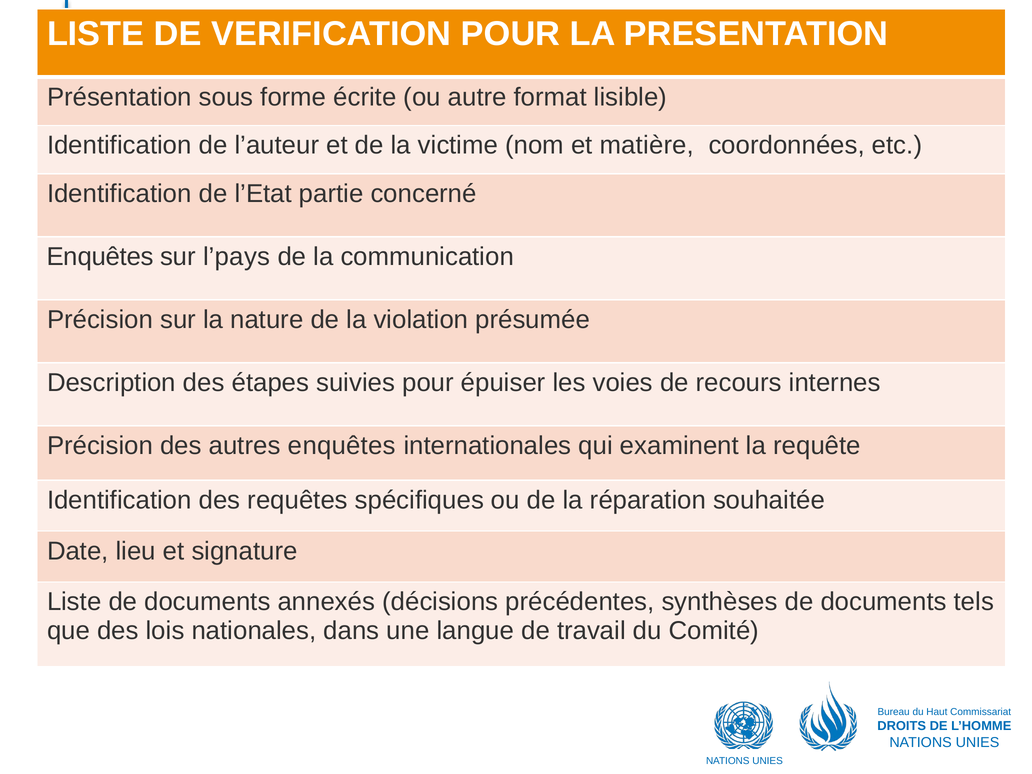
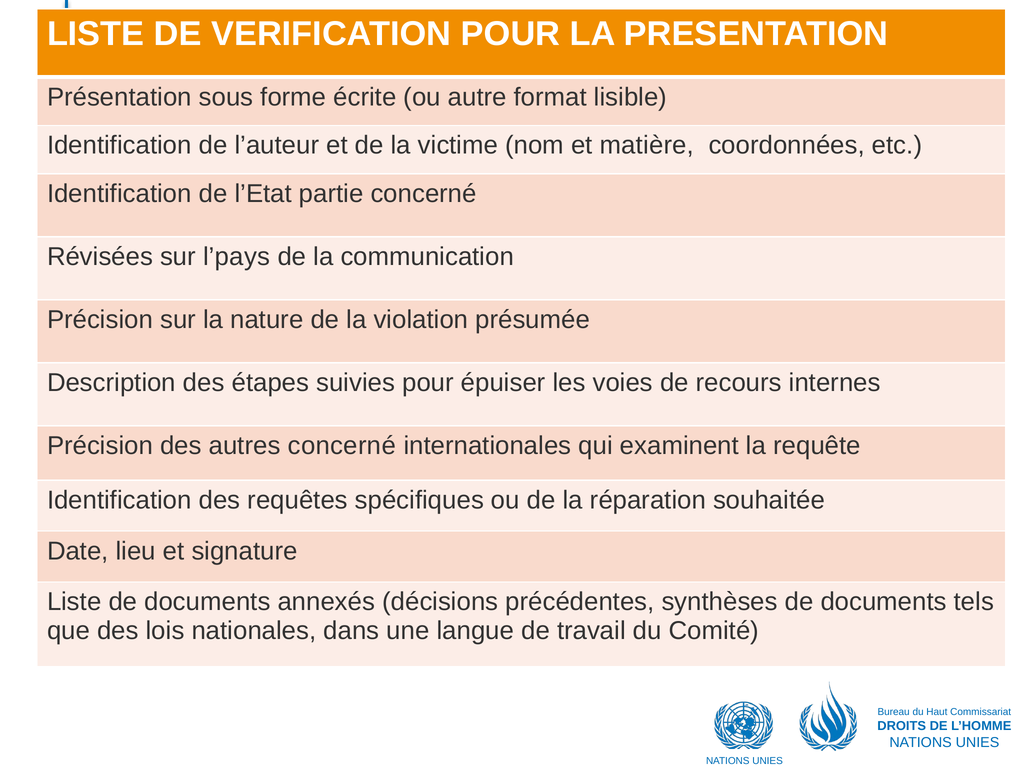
Enquêtes at (100, 257): Enquêtes -> Révisées
autres enquêtes: enquêtes -> concerné
